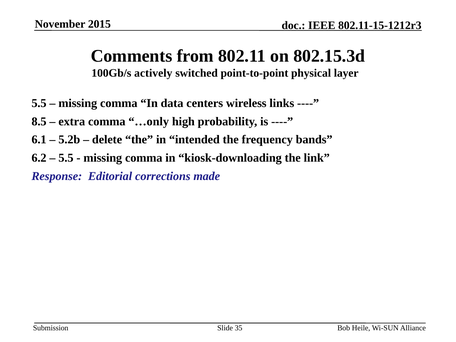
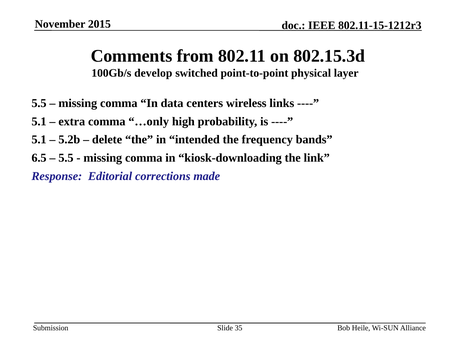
actively: actively -> develop
8.5 at (39, 121): 8.5 -> 5.1
6.1 at (39, 140): 6.1 -> 5.1
6.2: 6.2 -> 6.5
